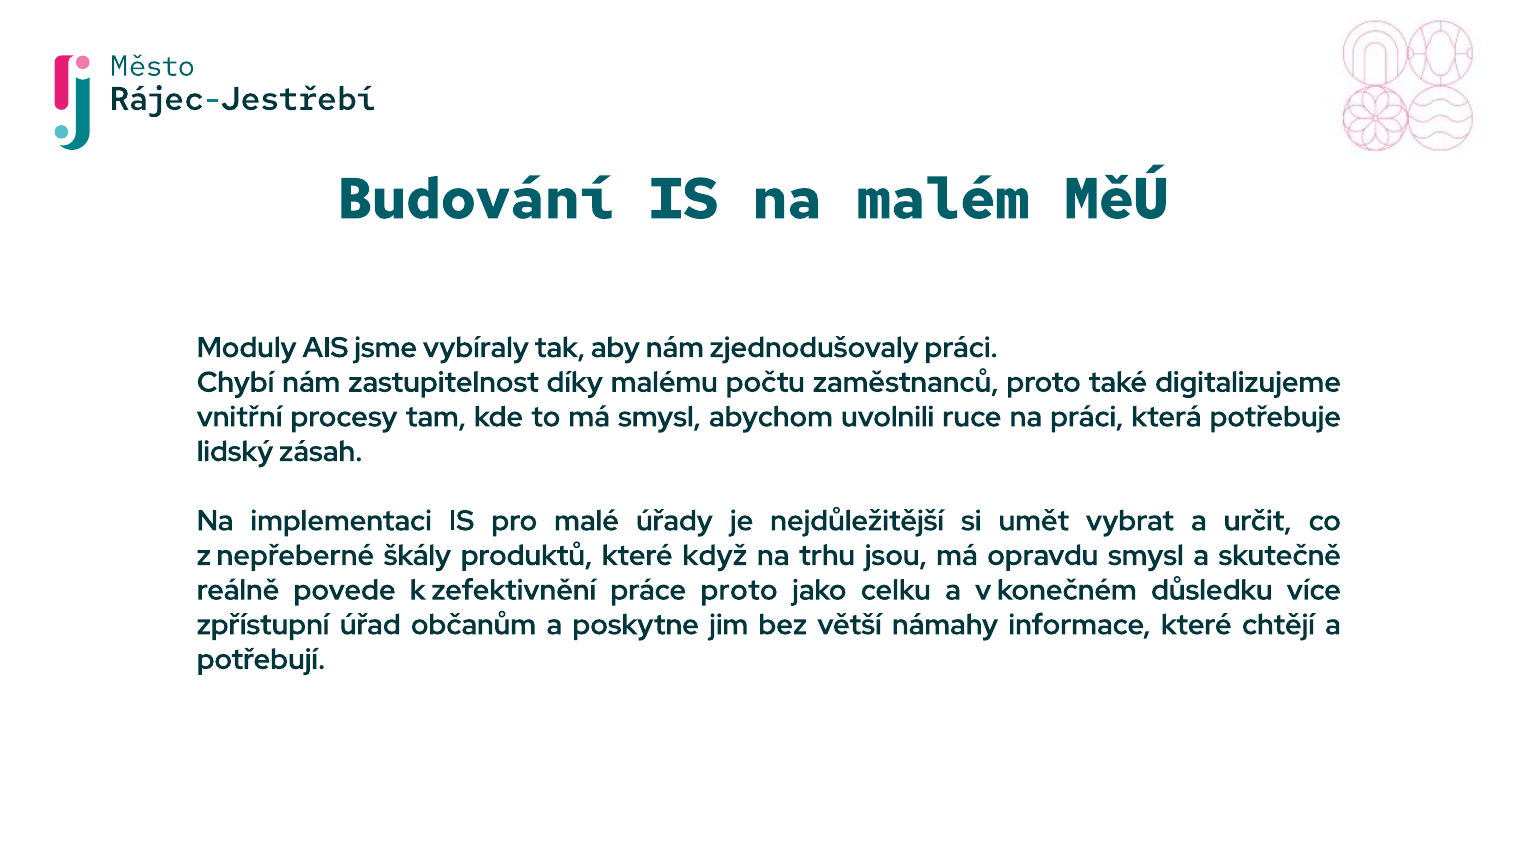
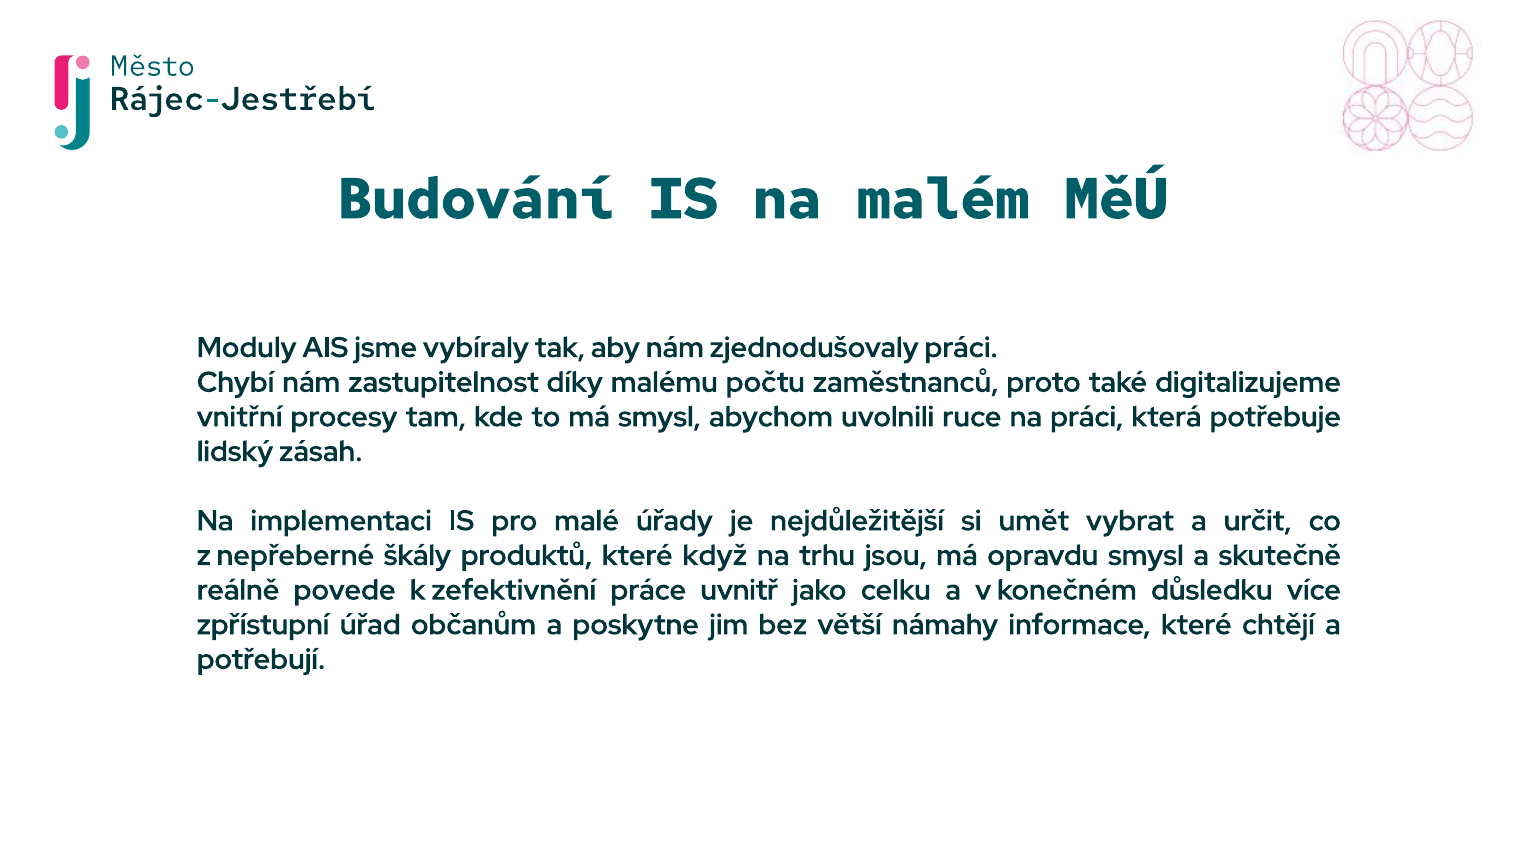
práce proto: proto -> uvnitř
